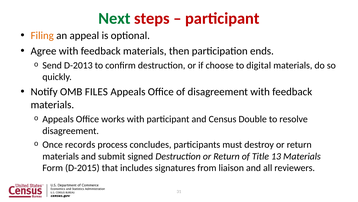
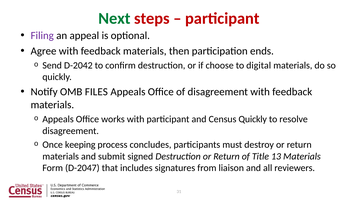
Filing colour: orange -> purple
D-2013: D-2013 -> D-2042
Census Double: Double -> Quickly
records: records -> keeping
D-2015: D-2015 -> D-2047
